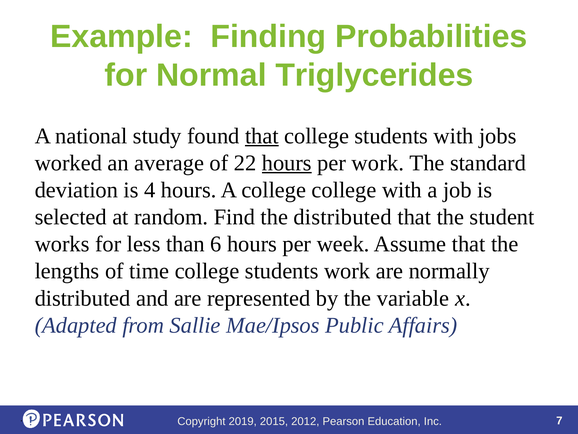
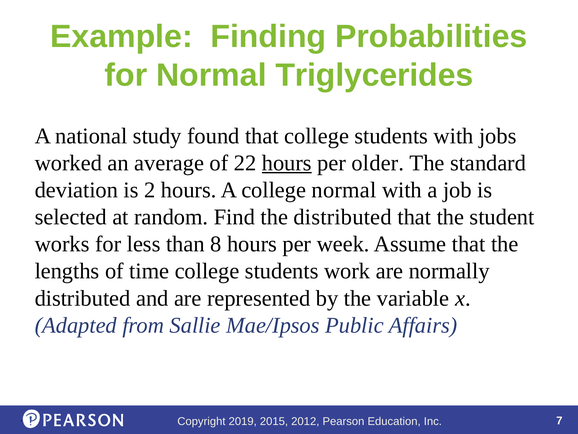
that at (262, 136) underline: present -> none
per work: work -> older
4: 4 -> 2
college college: college -> normal
6: 6 -> 8
